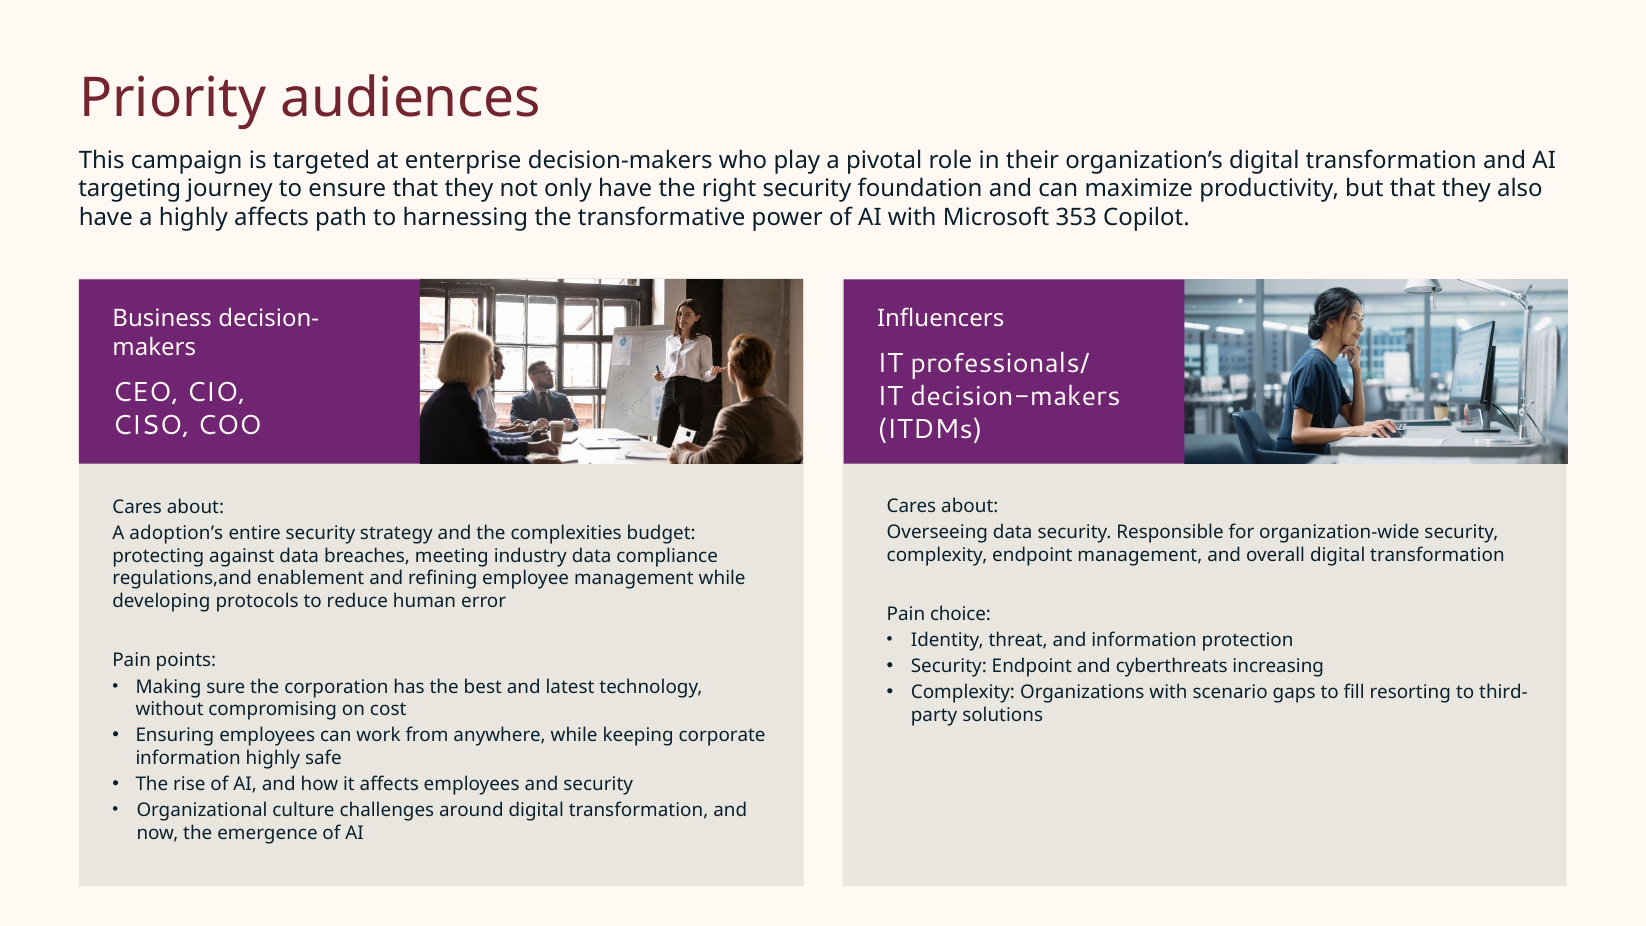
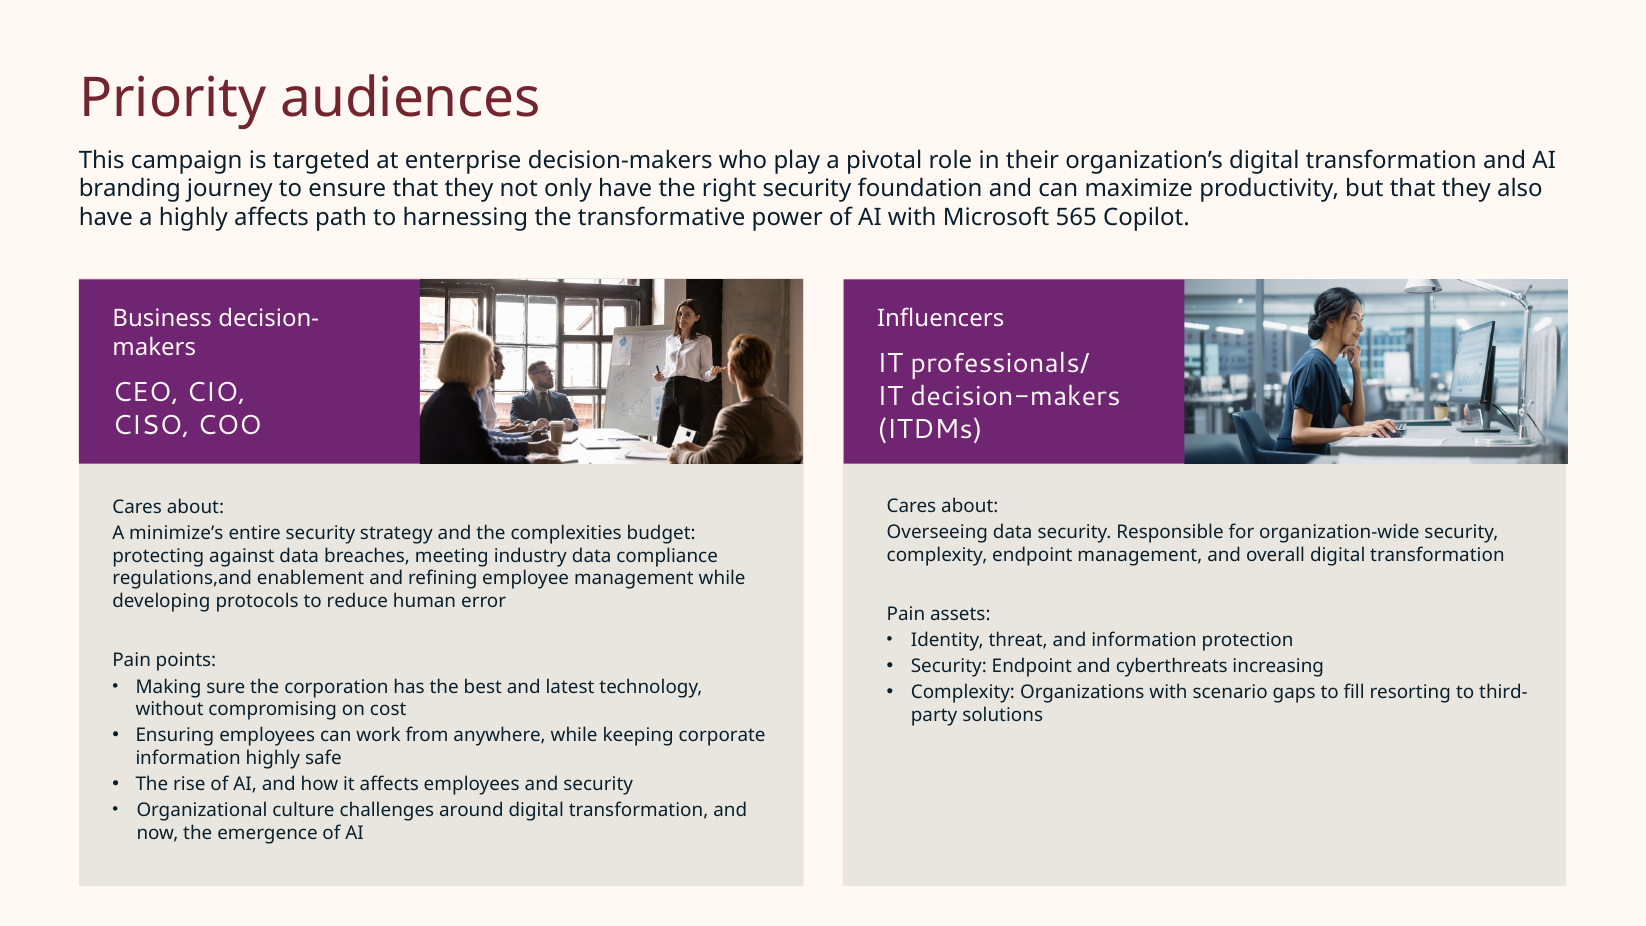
targeting: targeting -> branding
353: 353 -> 565
adoption’s: adoption’s -> minimize’s
choice: choice -> assets
